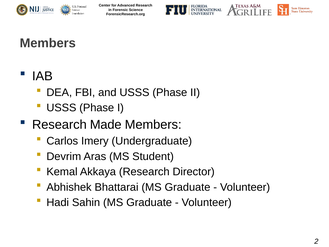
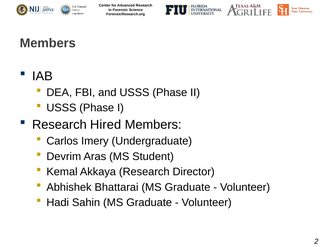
Made: Made -> Hired
